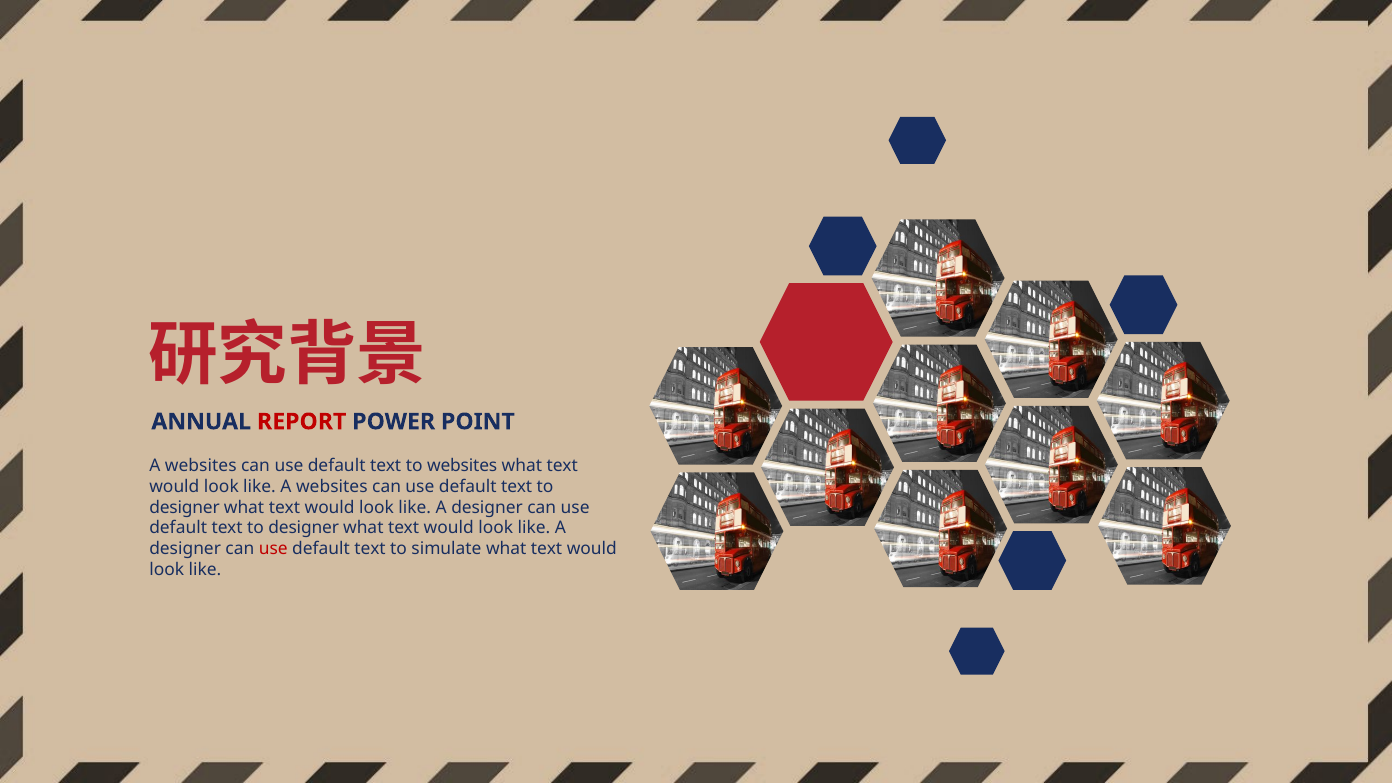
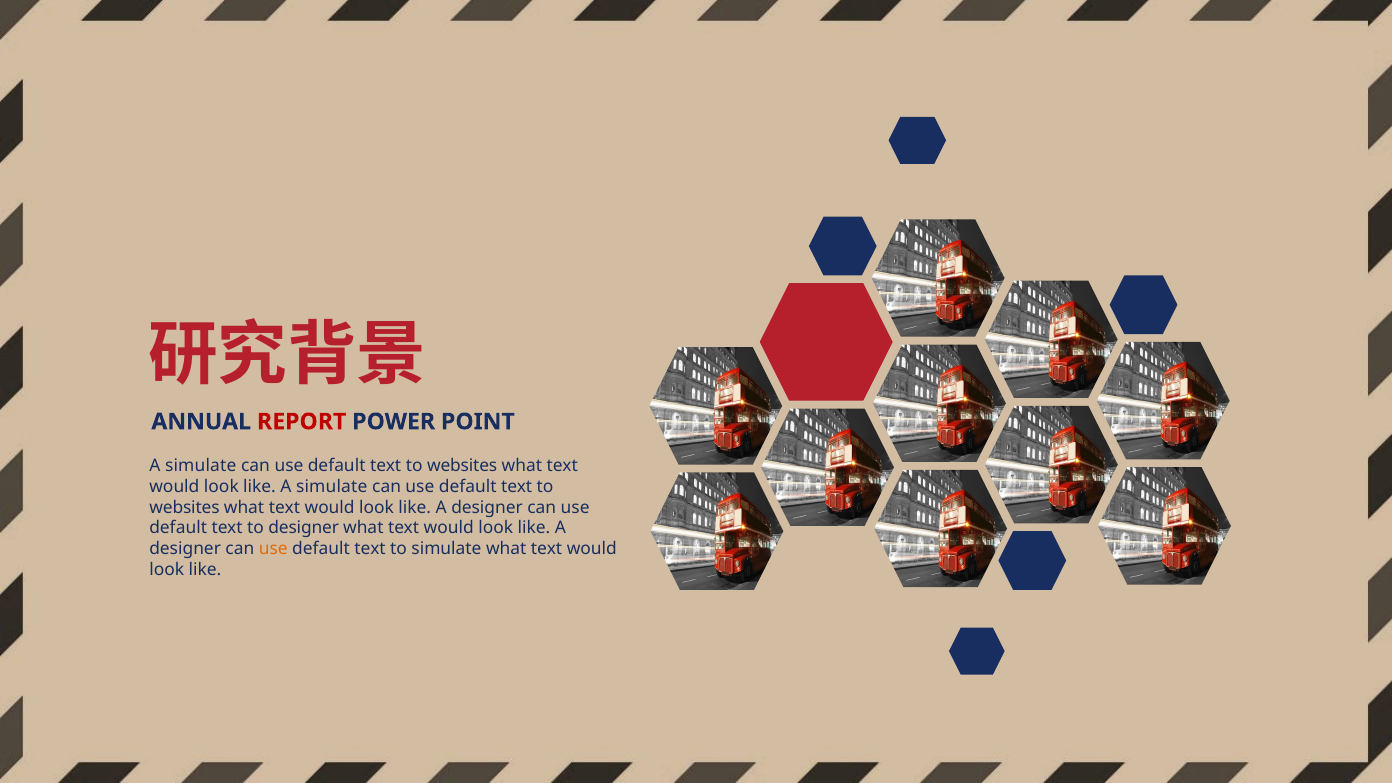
websites at (201, 466): websites -> simulate
like A websites: websites -> simulate
designer at (185, 507): designer -> websites
use at (273, 549) colour: red -> orange
